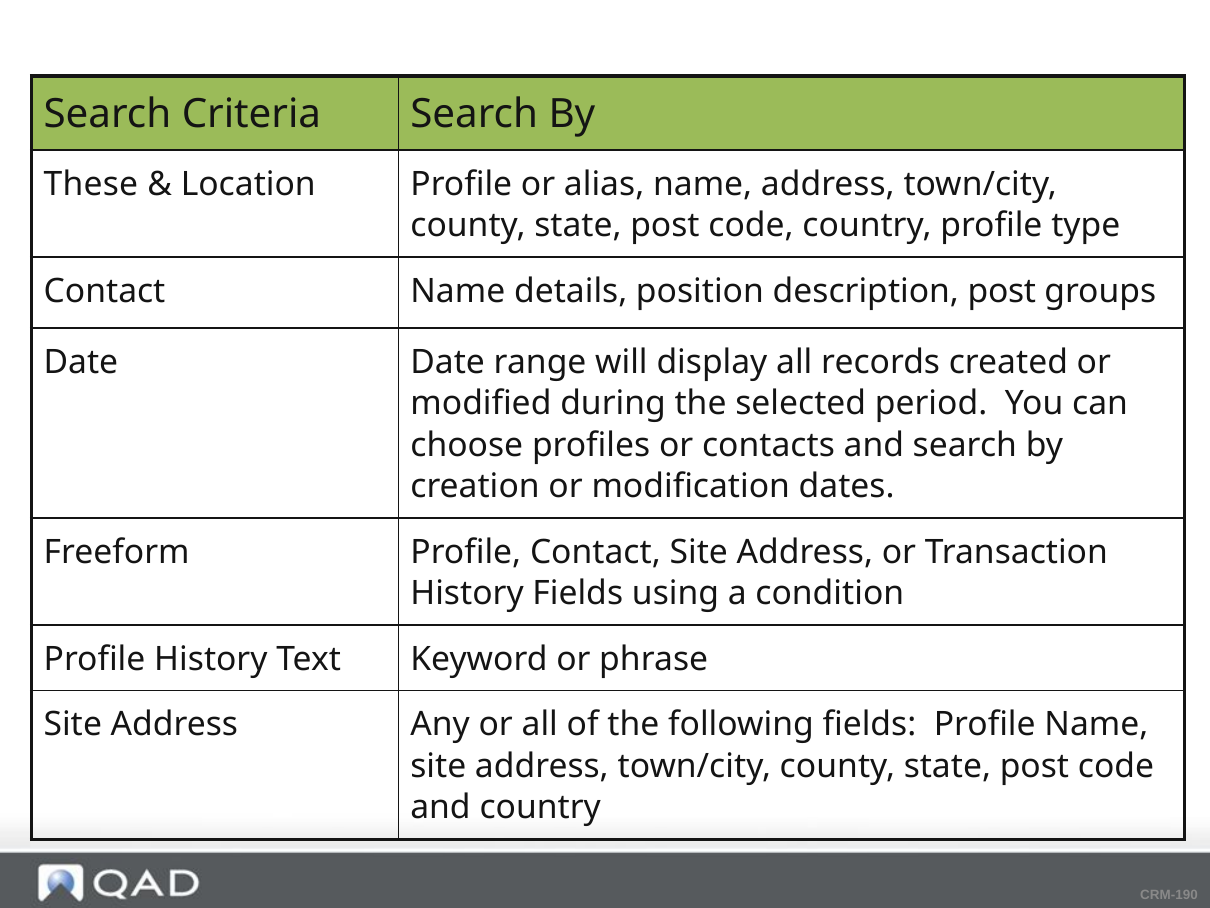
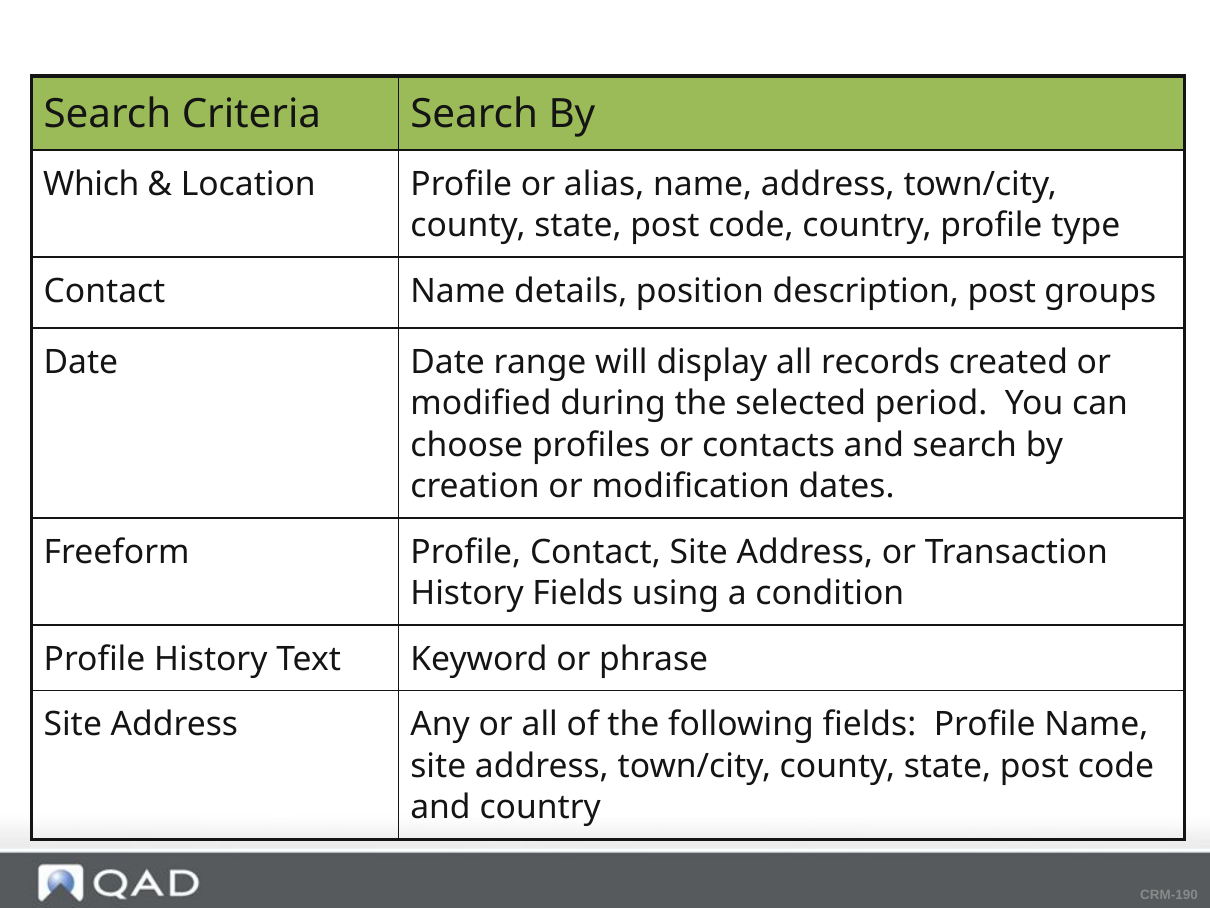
These: These -> Which
